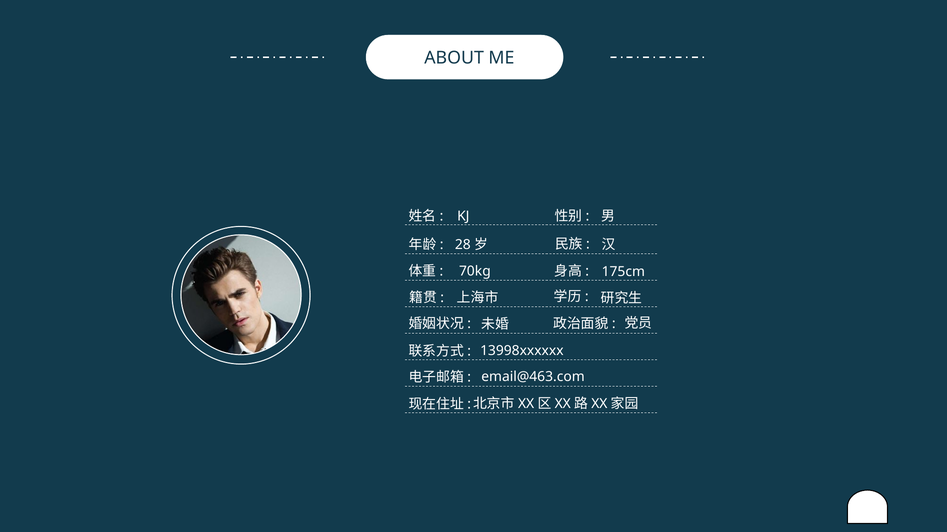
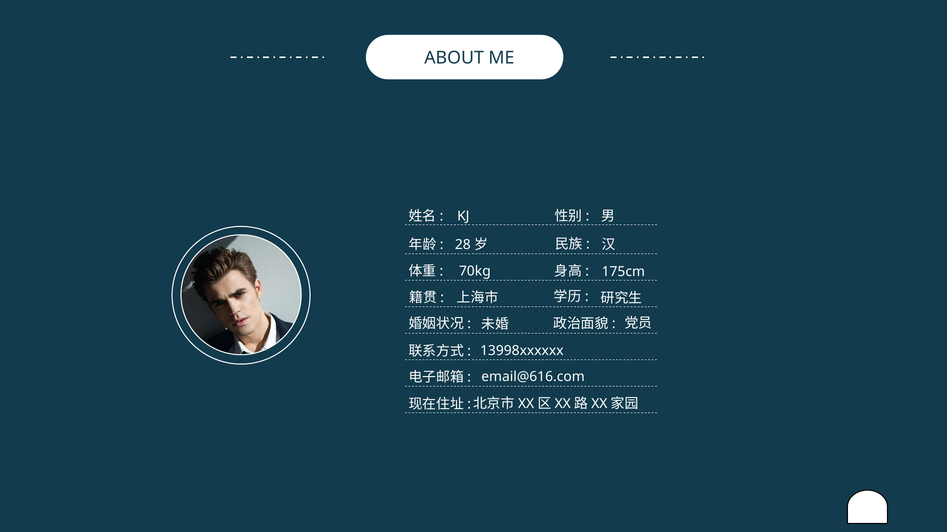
email@463.com: email@463.com -> email@616.com
